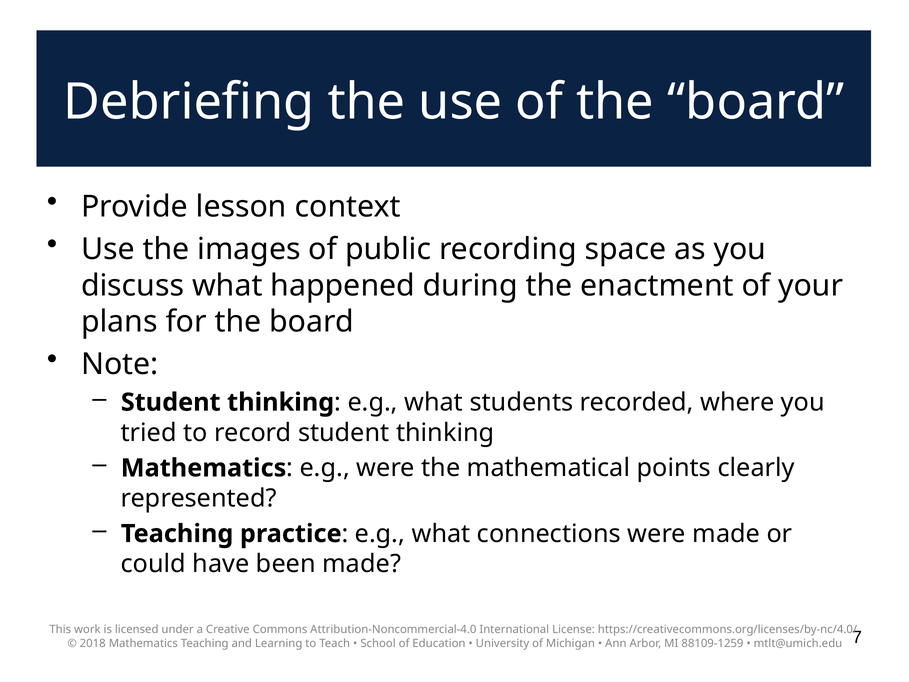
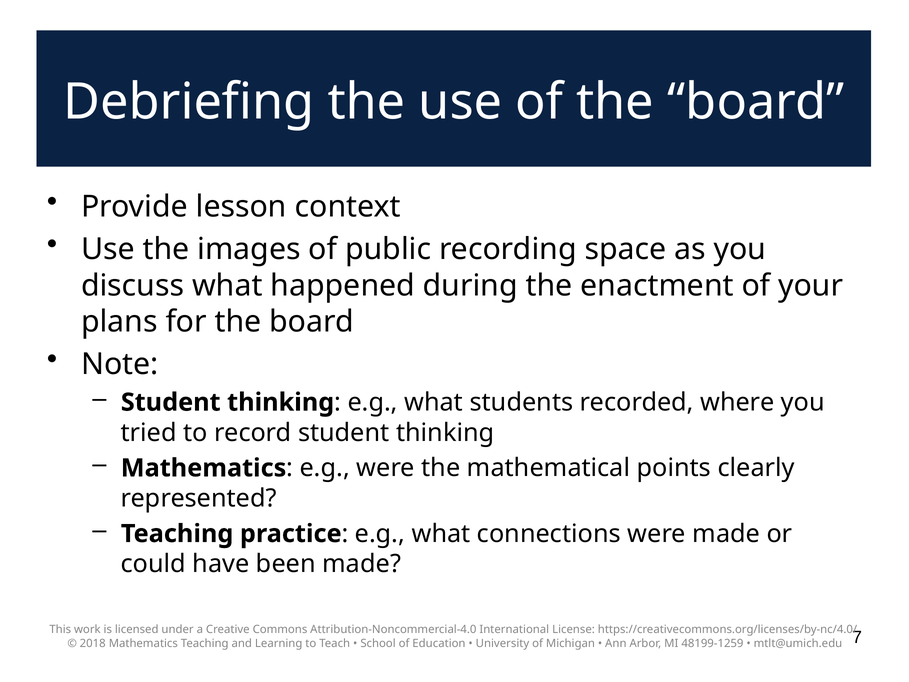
88109-1259: 88109-1259 -> 48199-1259
